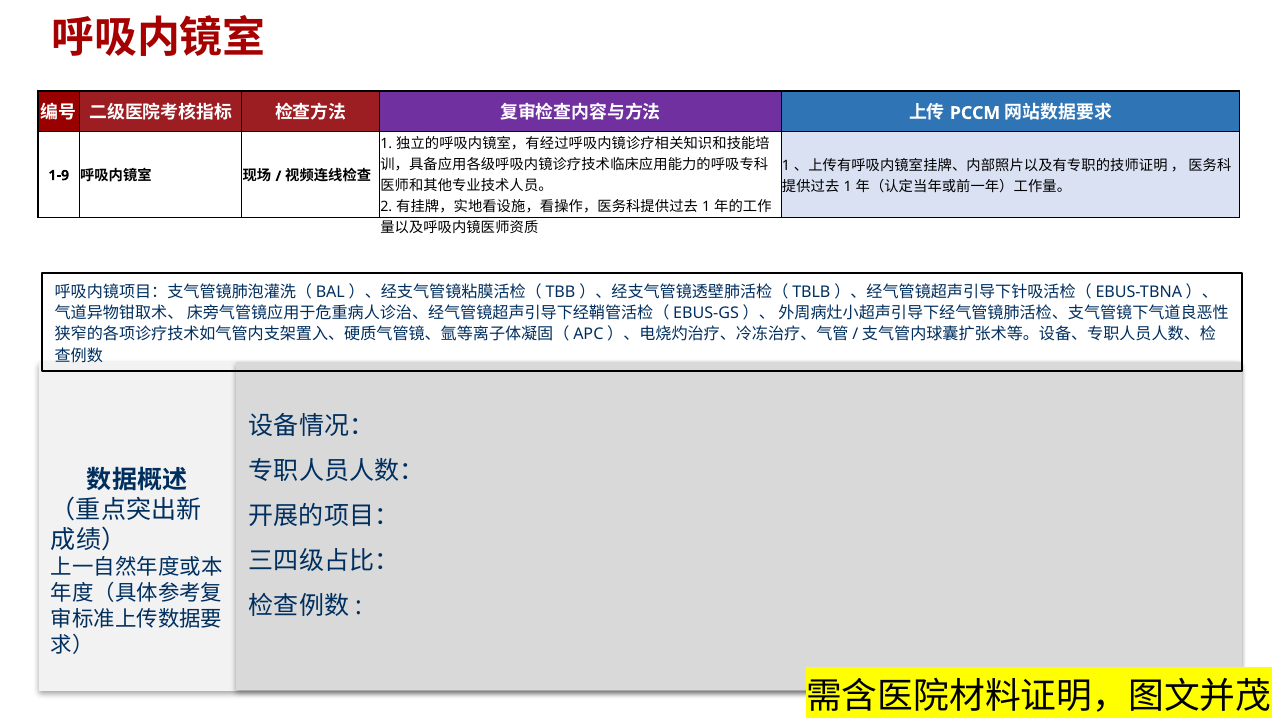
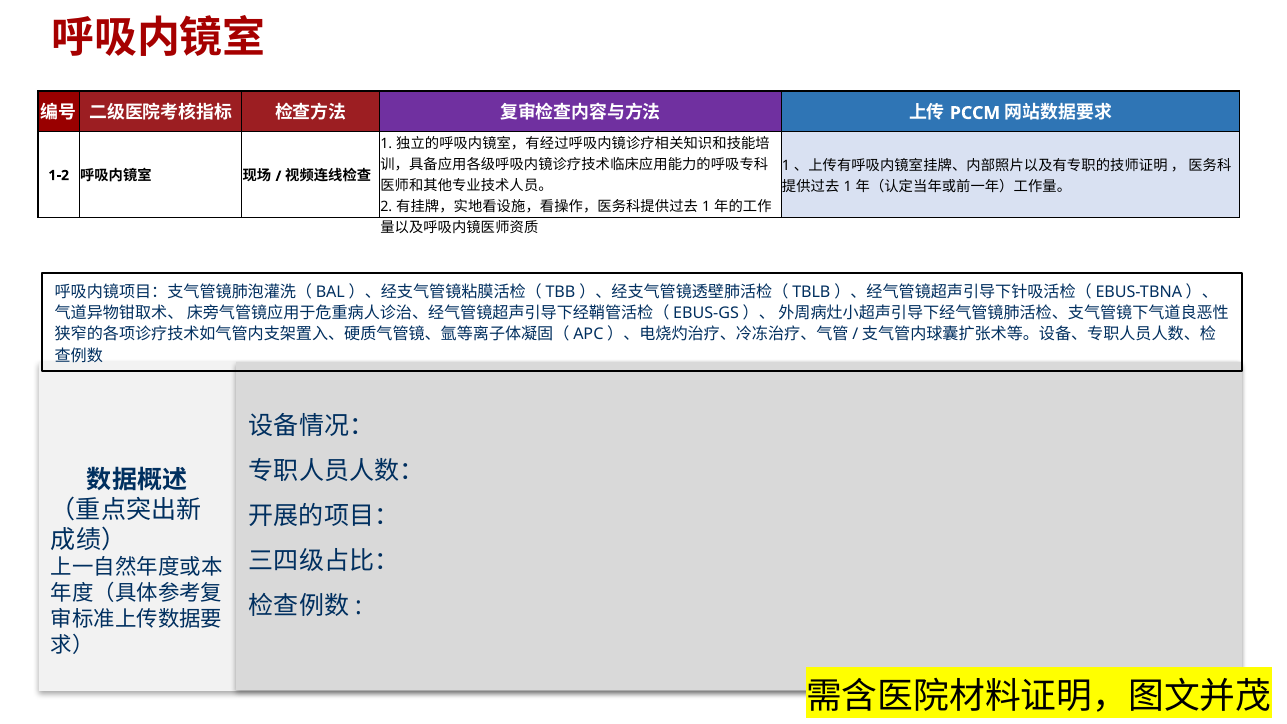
1-9: 1-9 -> 1-2
